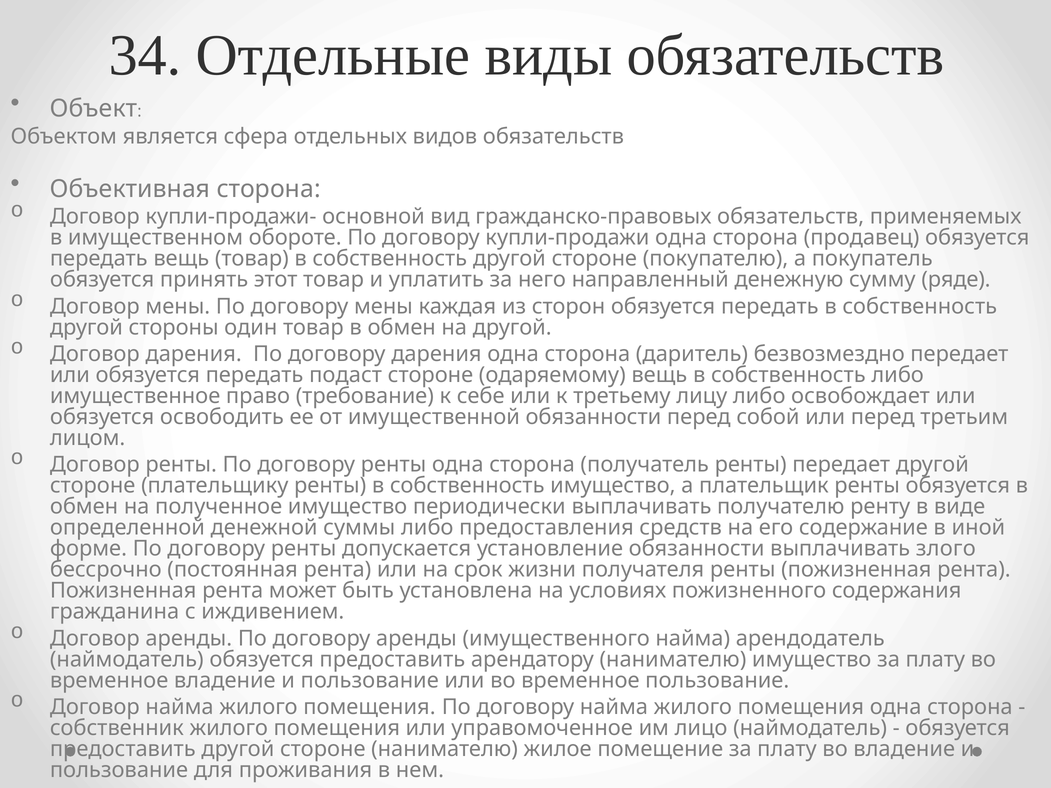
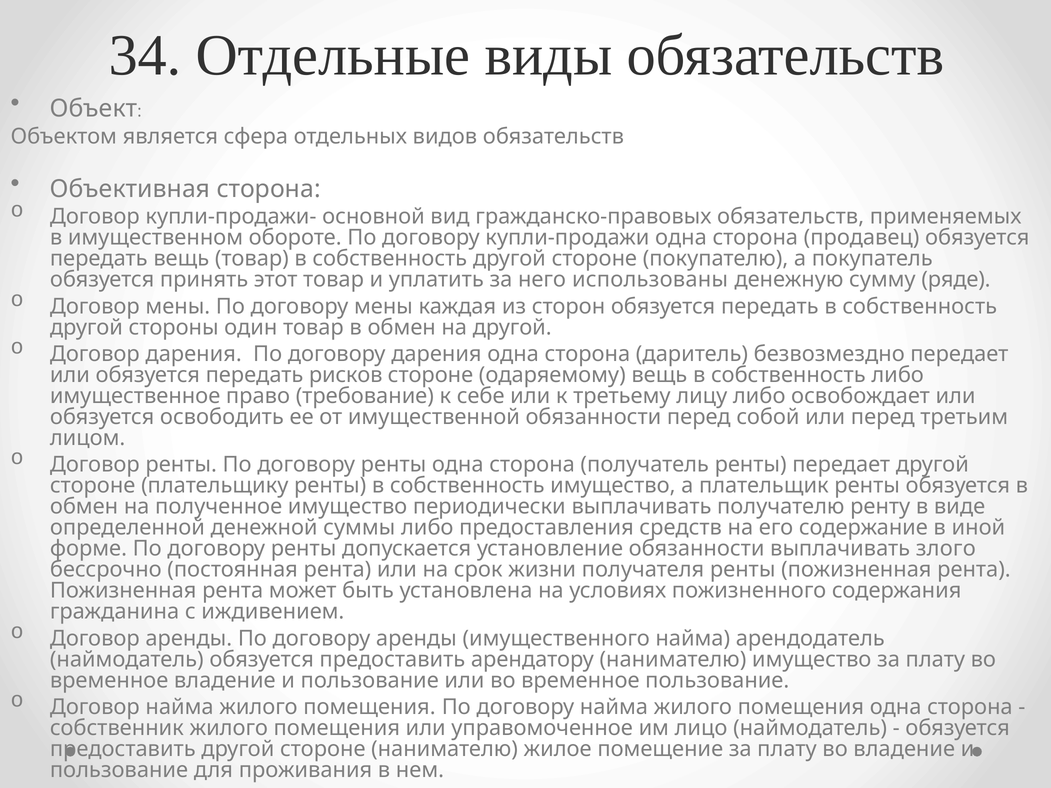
направленный: направленный -> использованы
подаст: подаст -> рисков
